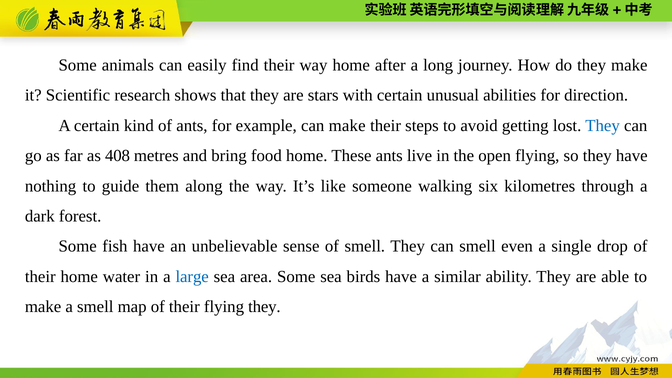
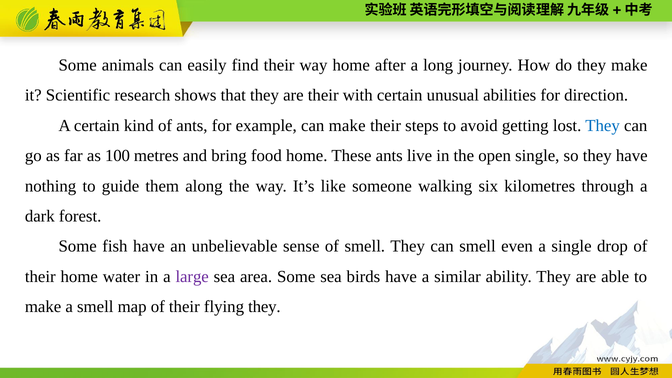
are stars: stars -> their
408: 408 -> 100
open flying: flying -> single
large colour: blue -> purple
